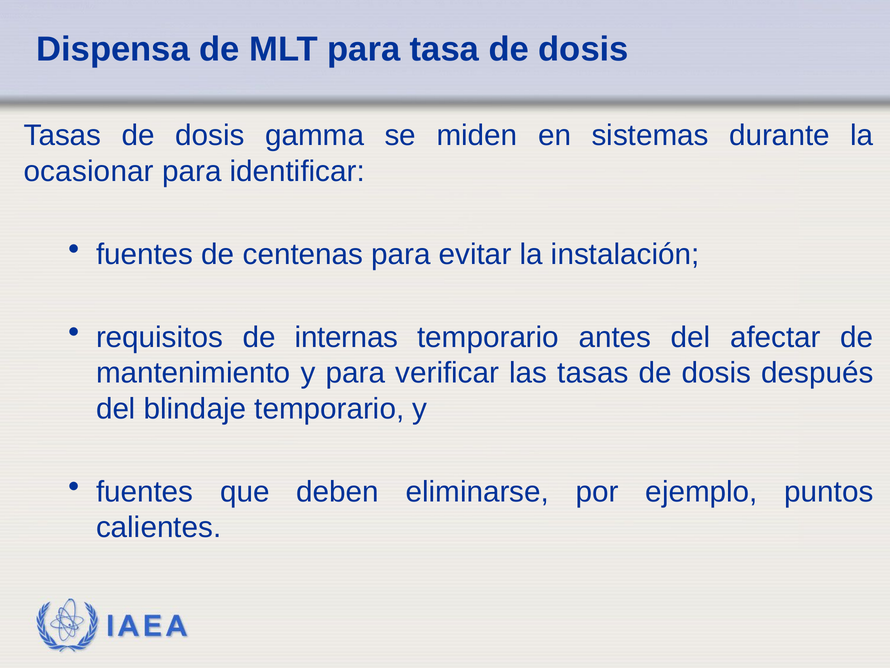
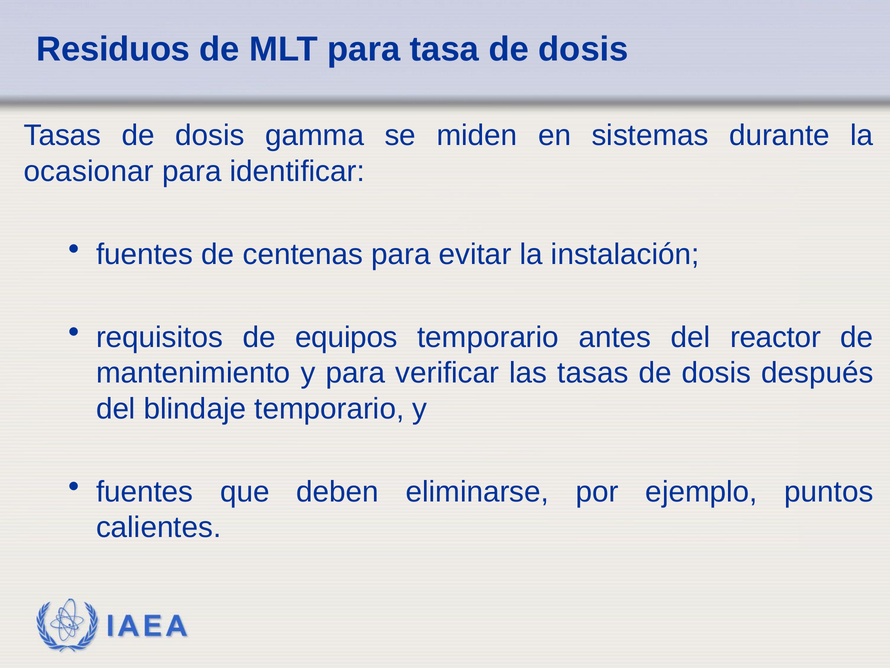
Dispensa: Dispensa -> Residuos
internas: internas -> equipos
afectar: afectar -> reactor
